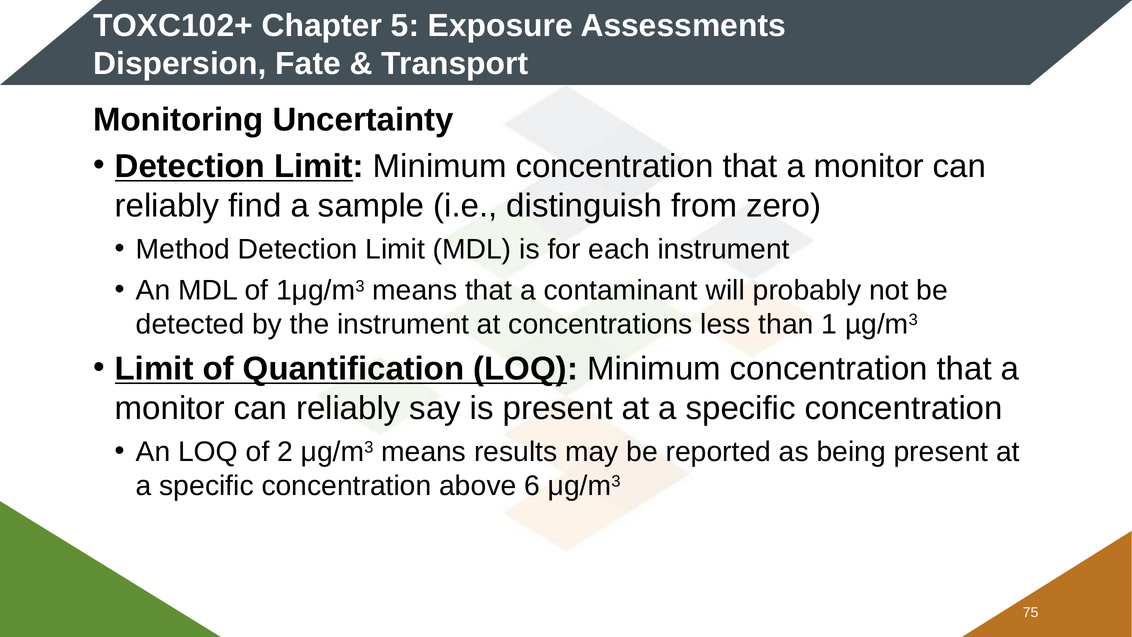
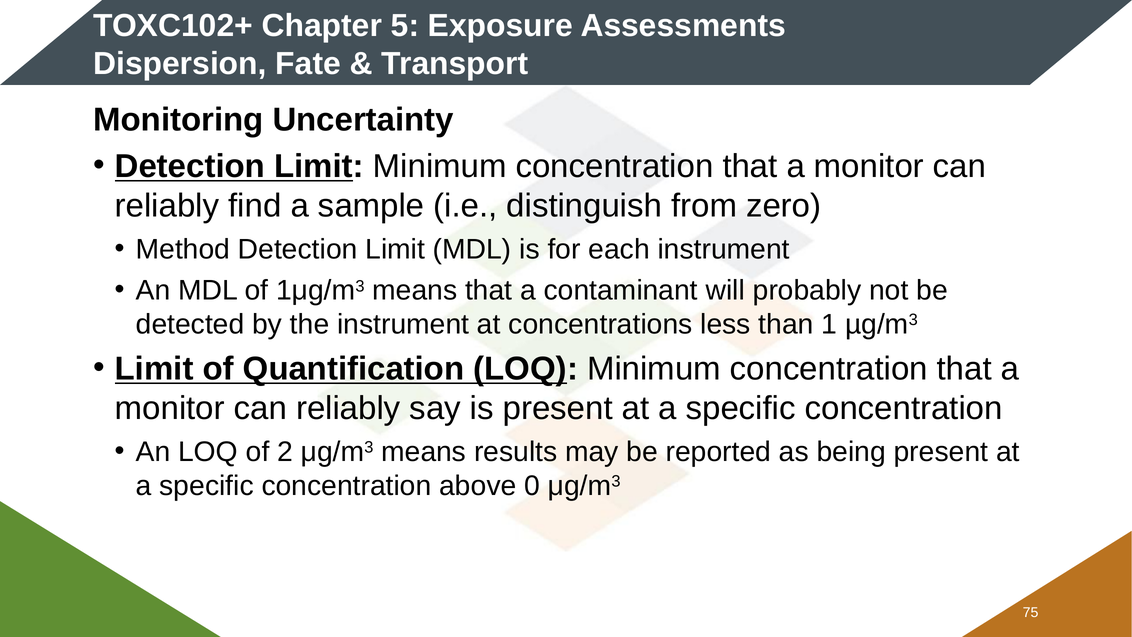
6: 6 -> 0
